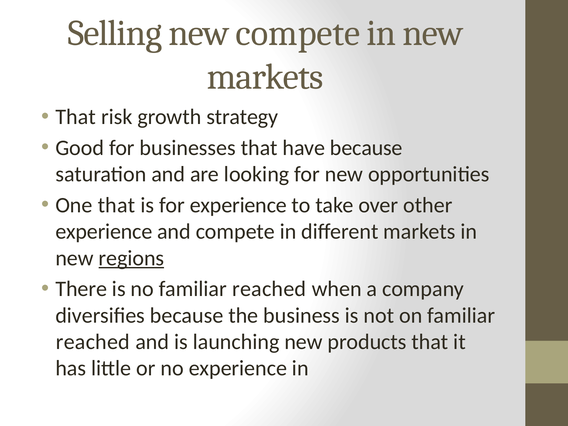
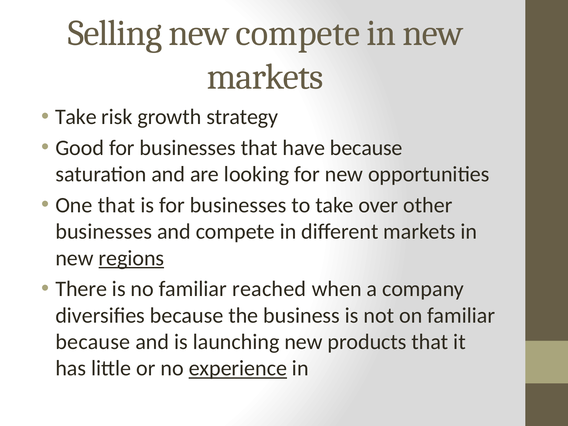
That at (76, 117): That -> Take
is for experience: experience -> businesses
experience at (104, 232): experience -> businesses
reached at (93, 342): reached -> because
experience at (238, 368) underline: none -> present
